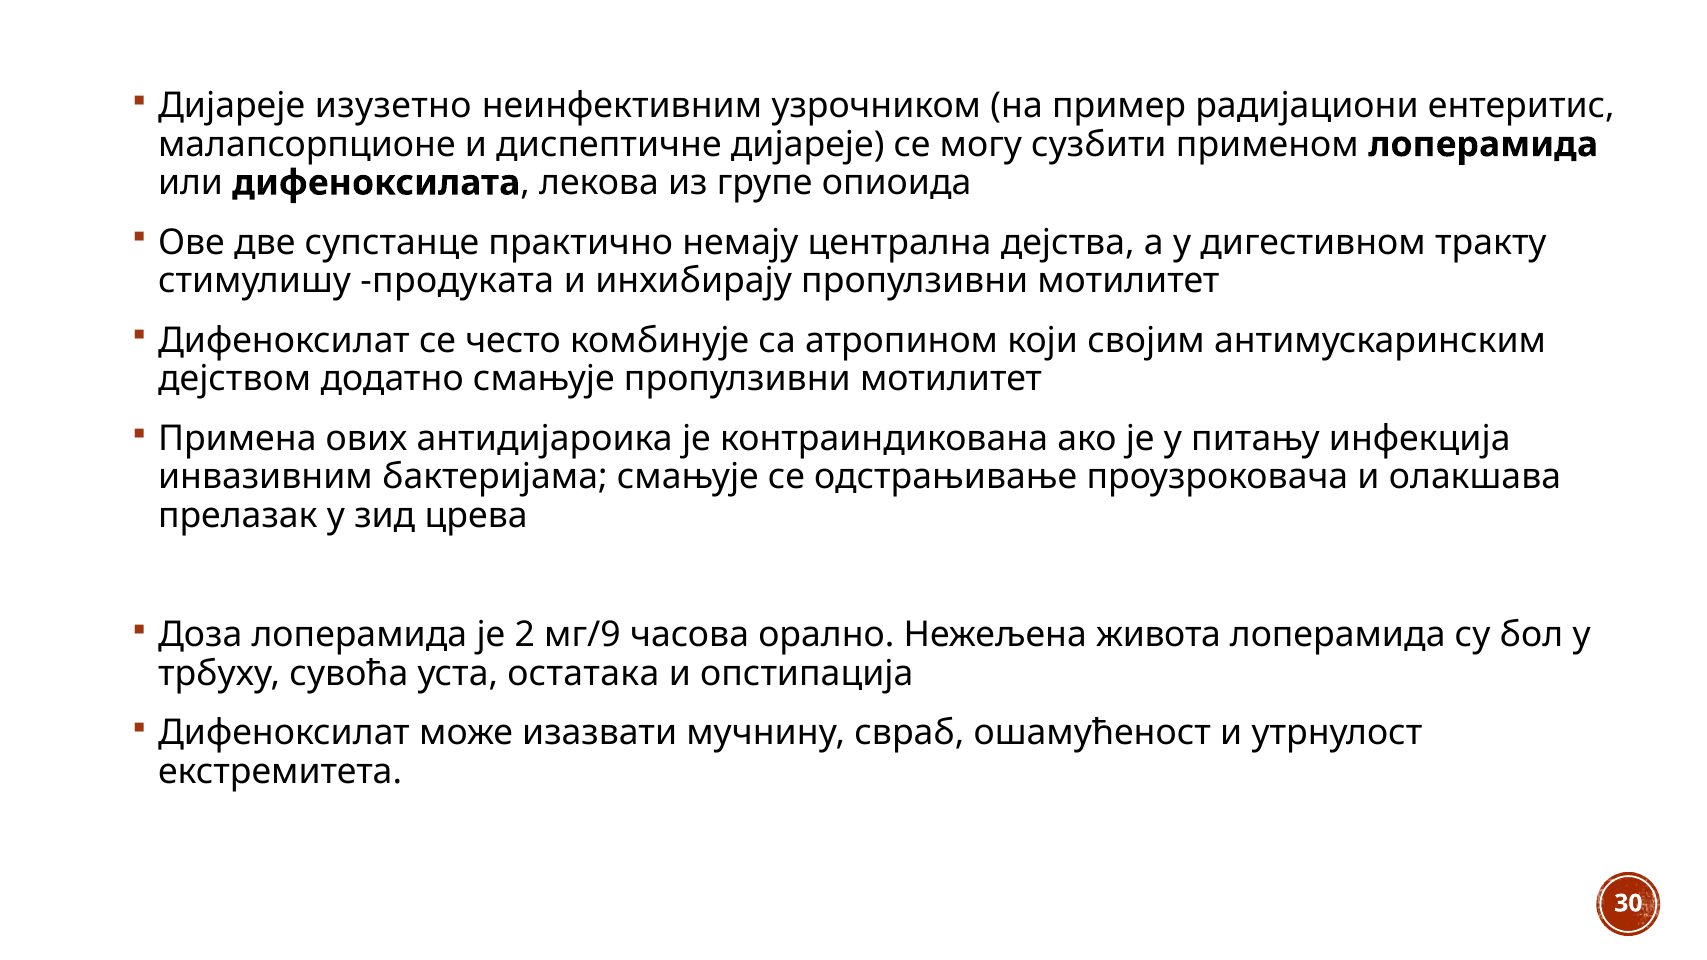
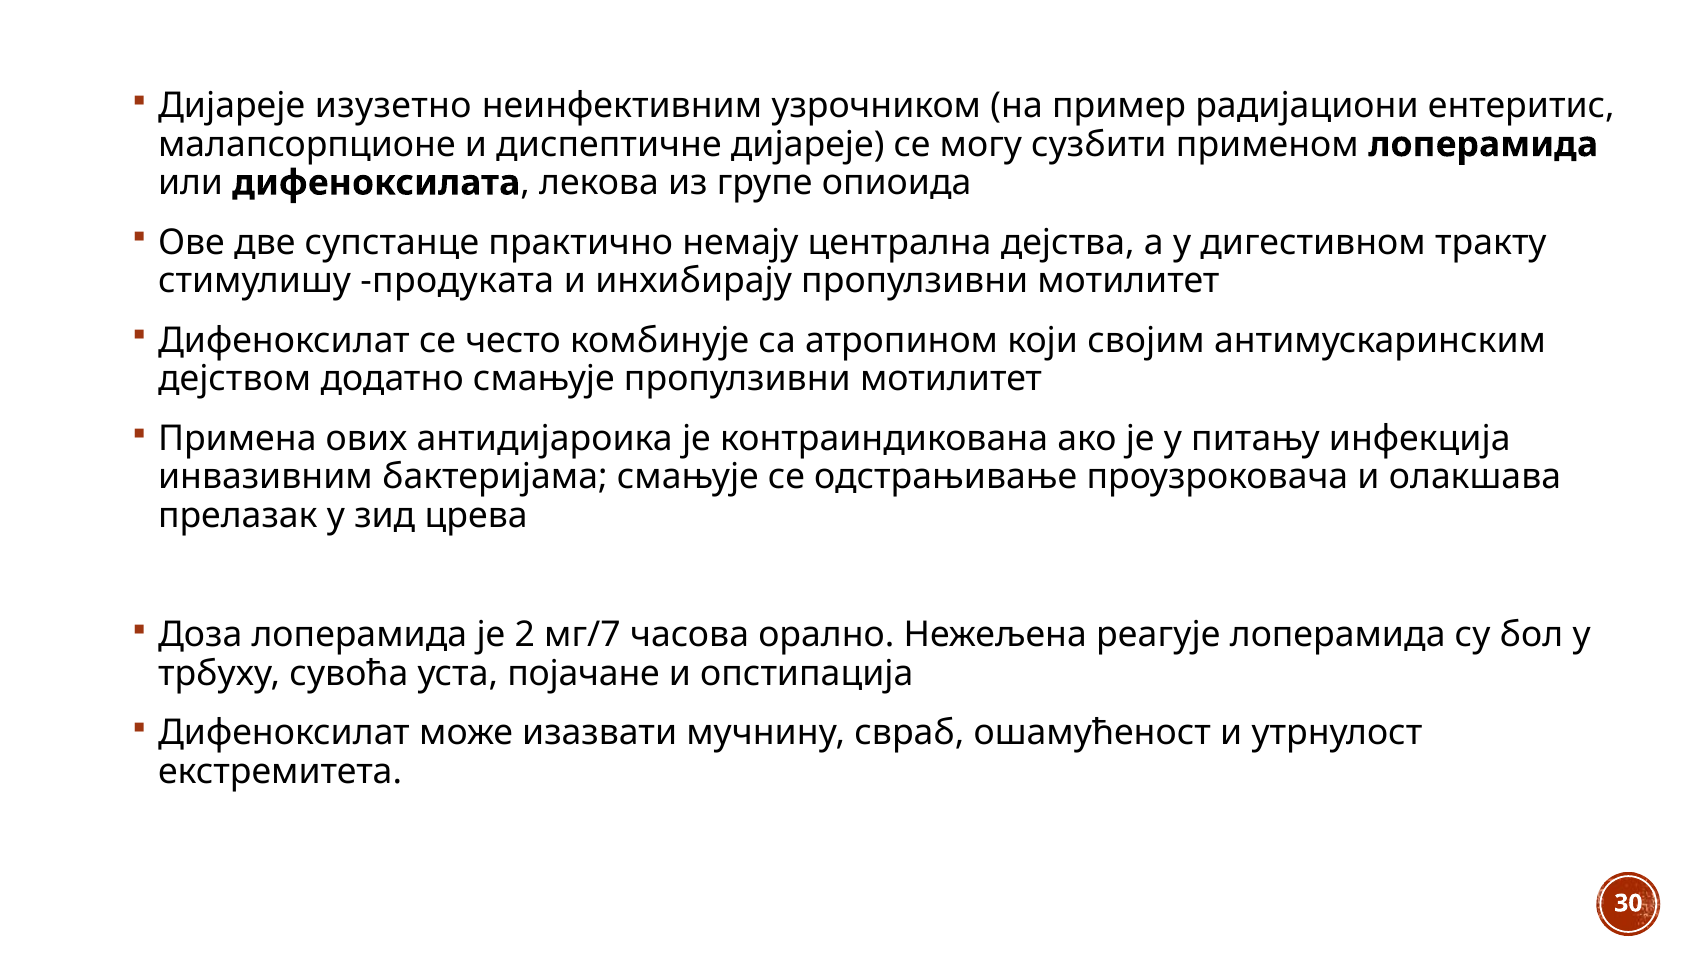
мг/9: мг/9 -> мг/7
живота: живота -> реагује
остатака: остатака -> појачане
